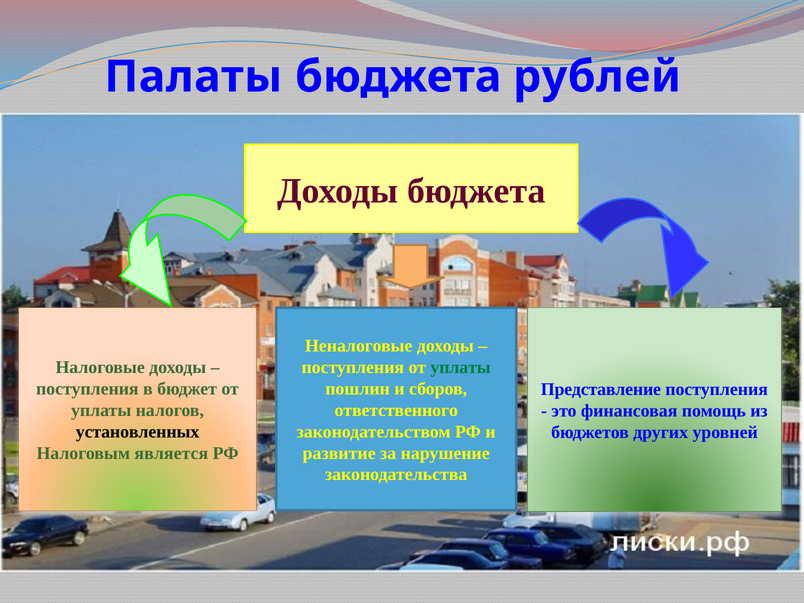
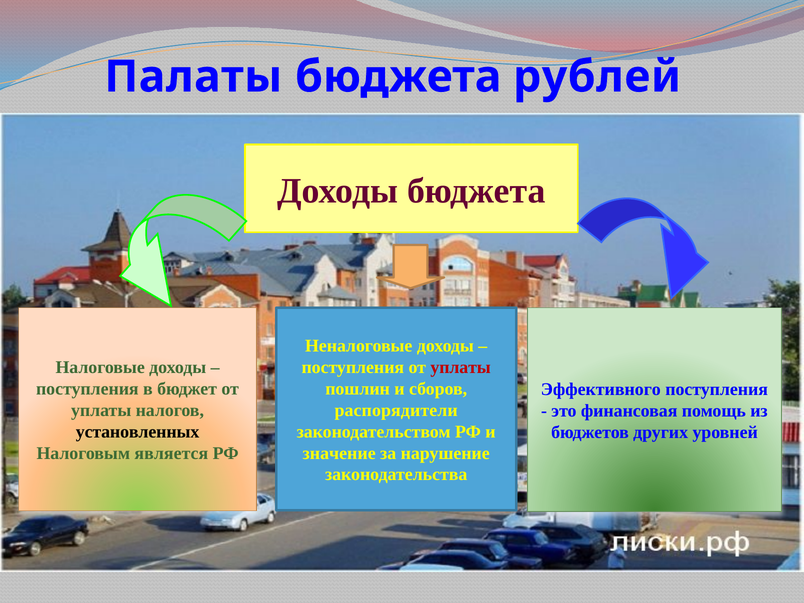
уплаты at (461, 367) colour: green -> red
Представление: Представление -> Эффективного
ответственного: ответственного -> распорядители
развитие: развитие -> значение
